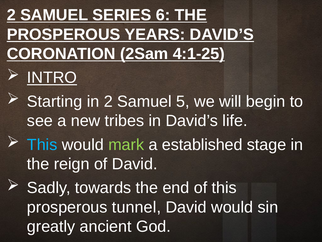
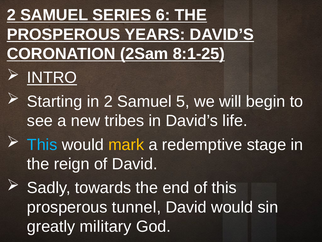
4:1-25: 4:1-25 -> 8:1-25
mark colour: light green -> yellow
established: established -> redemptive
ancient: ancient -> military
